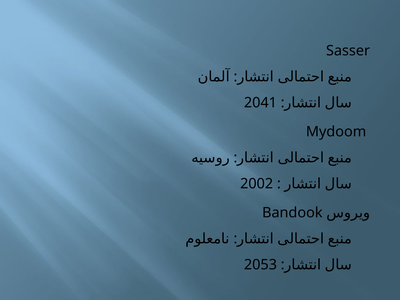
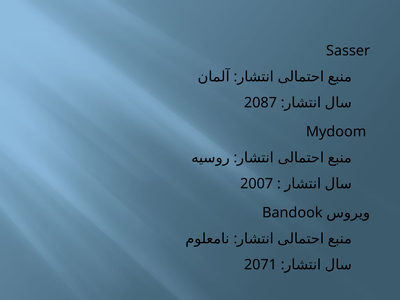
2041: 2041 -> 2087
2002: 2002 -> 2007
2053: 2053 -> 2071
